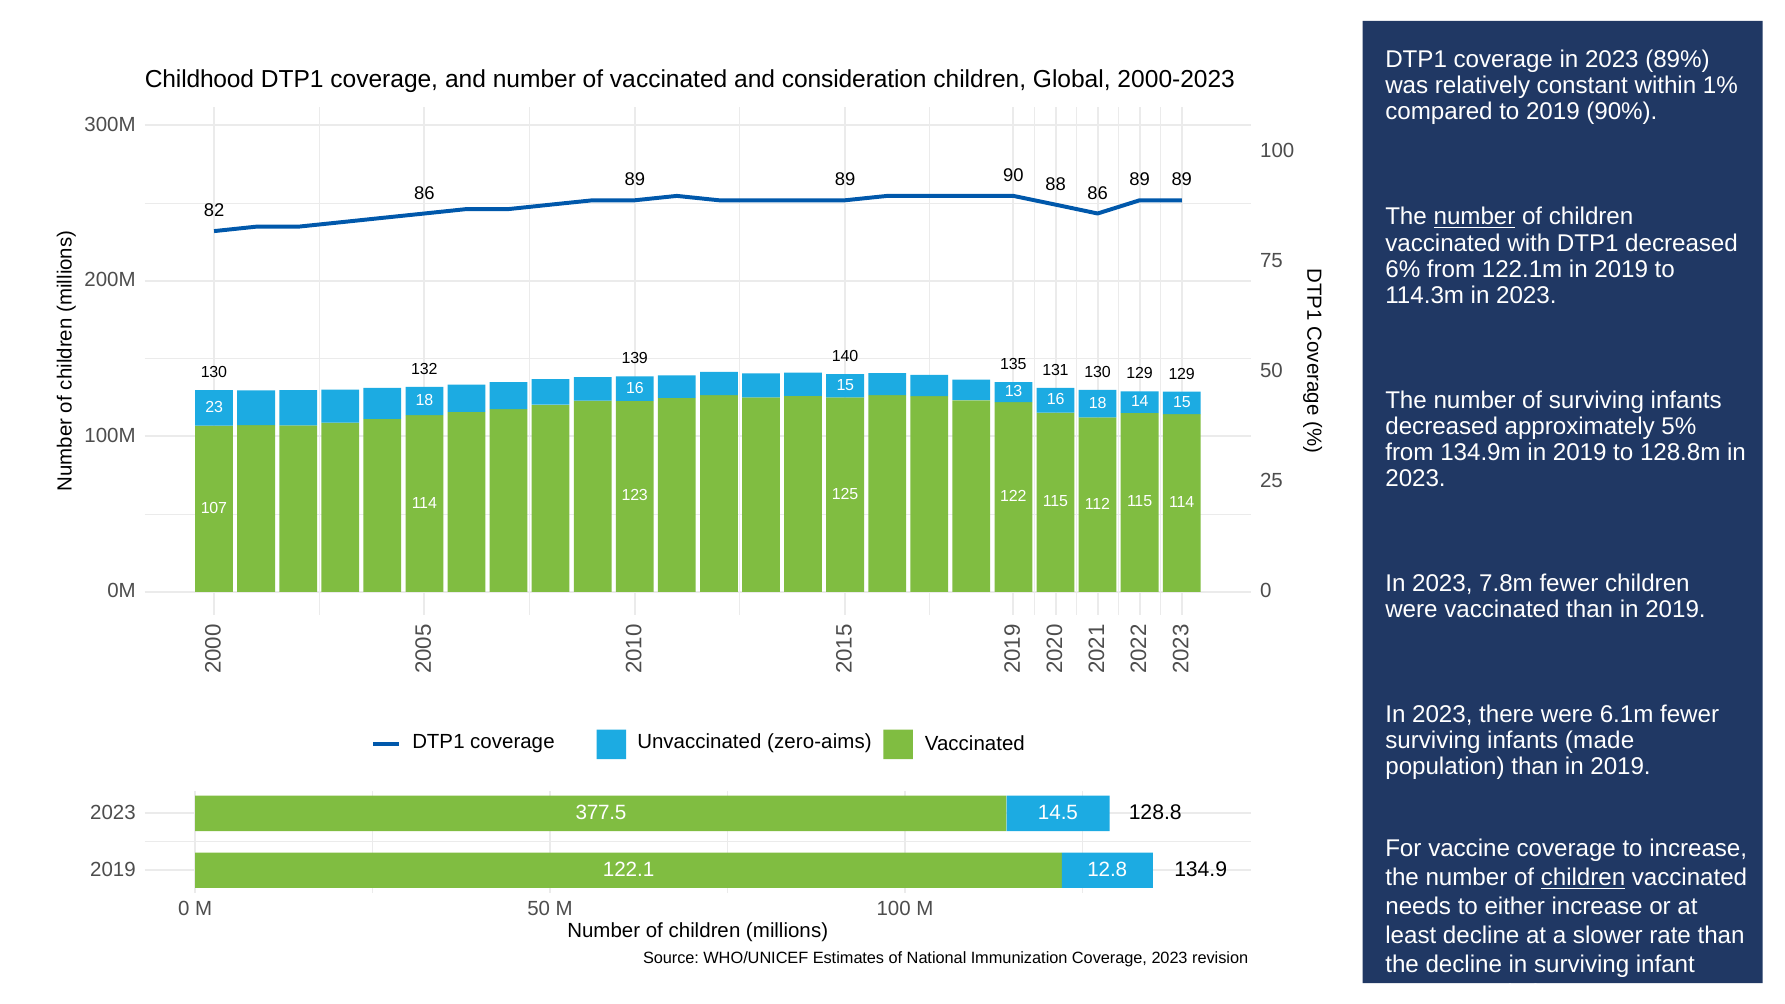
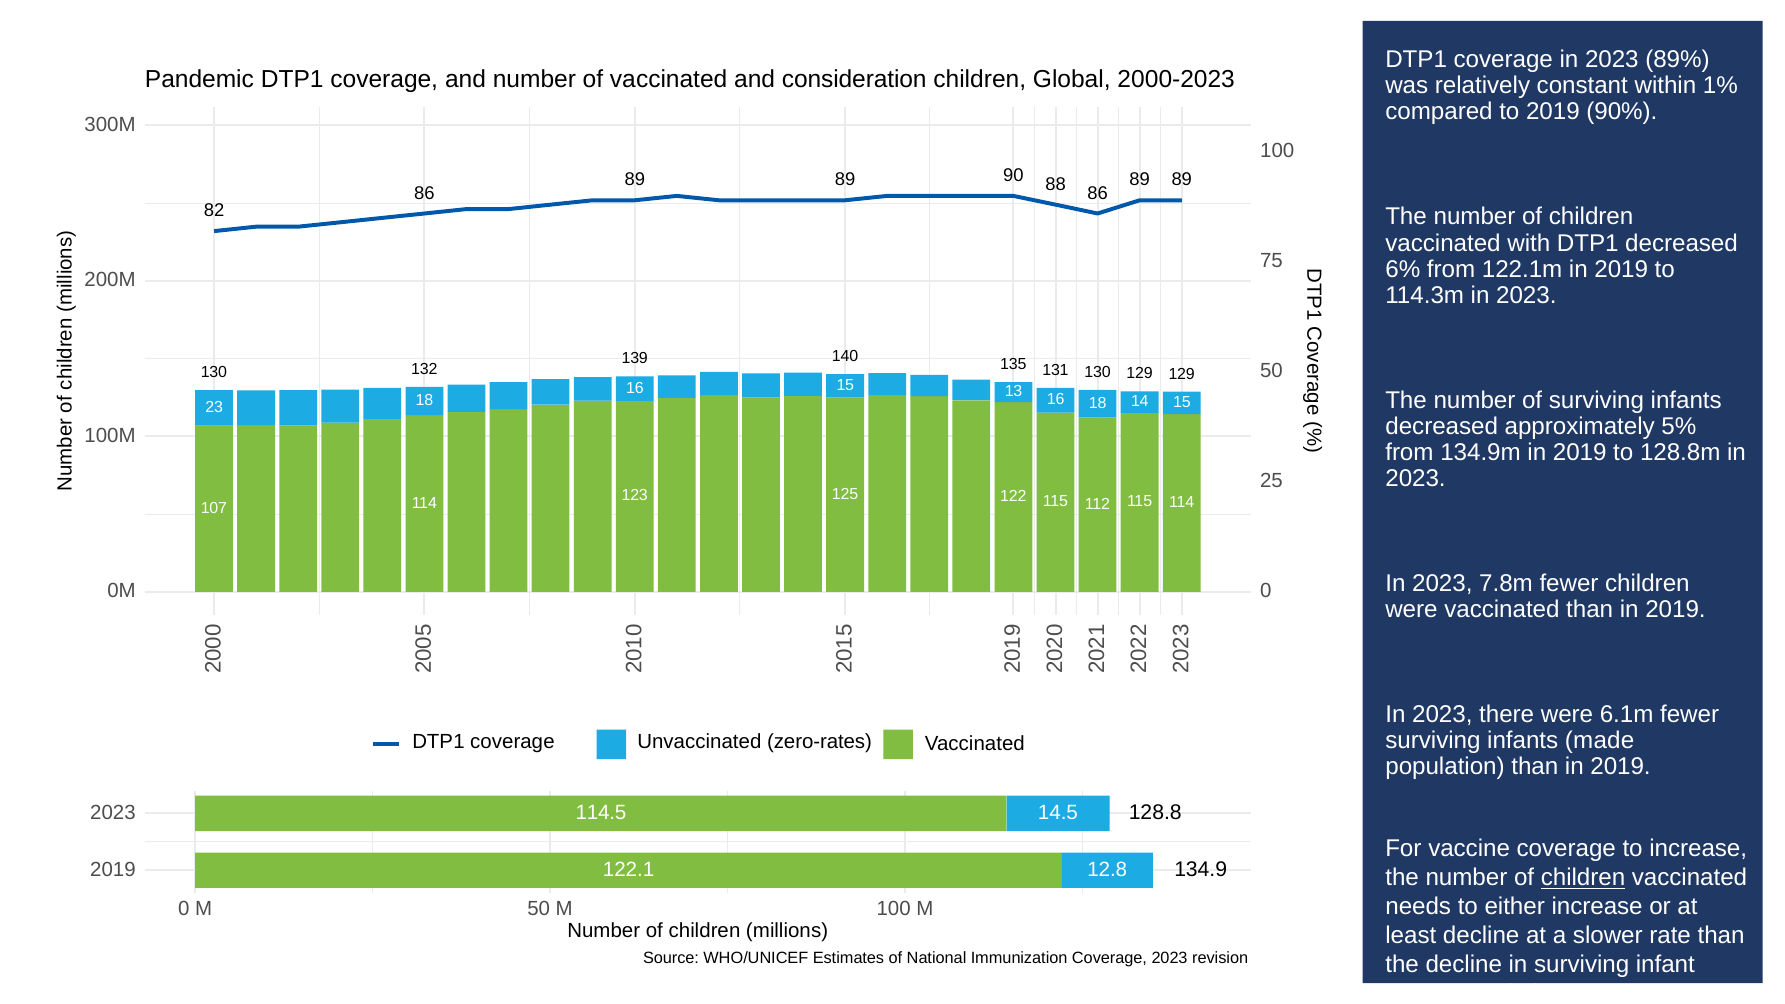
Childhood: Childhood -> Pandemic
number at (1475, 217) underline: present -> none
zero-aims: zero-aims -> zero-rates
377.5: 377.5 -> 114.5
